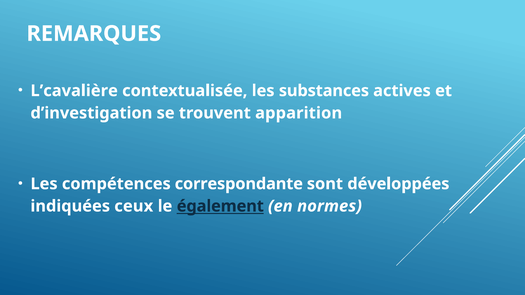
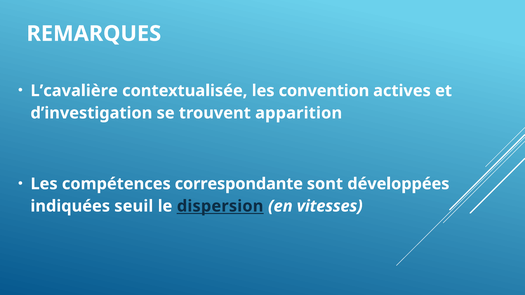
substances: substances -> convention
ceux: ceux -> seuil
également: également -> dispersion
normes: normes -> vitesses
